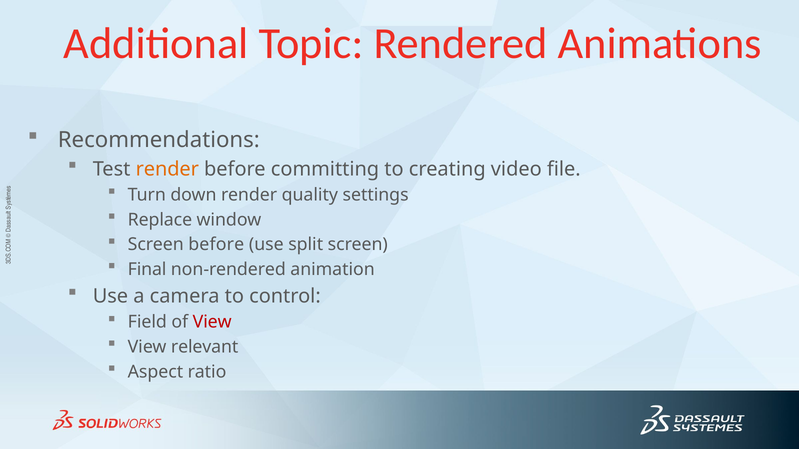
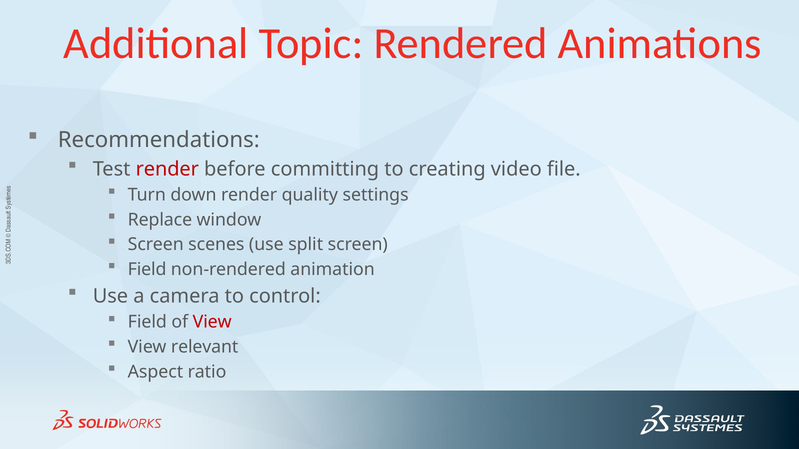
render at (167, 169) colour: orange -> red
Screen before: before -> scenes
Final at (147, 270): Final -> Field
